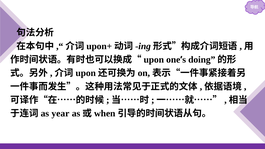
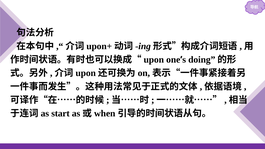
year: year -> start
